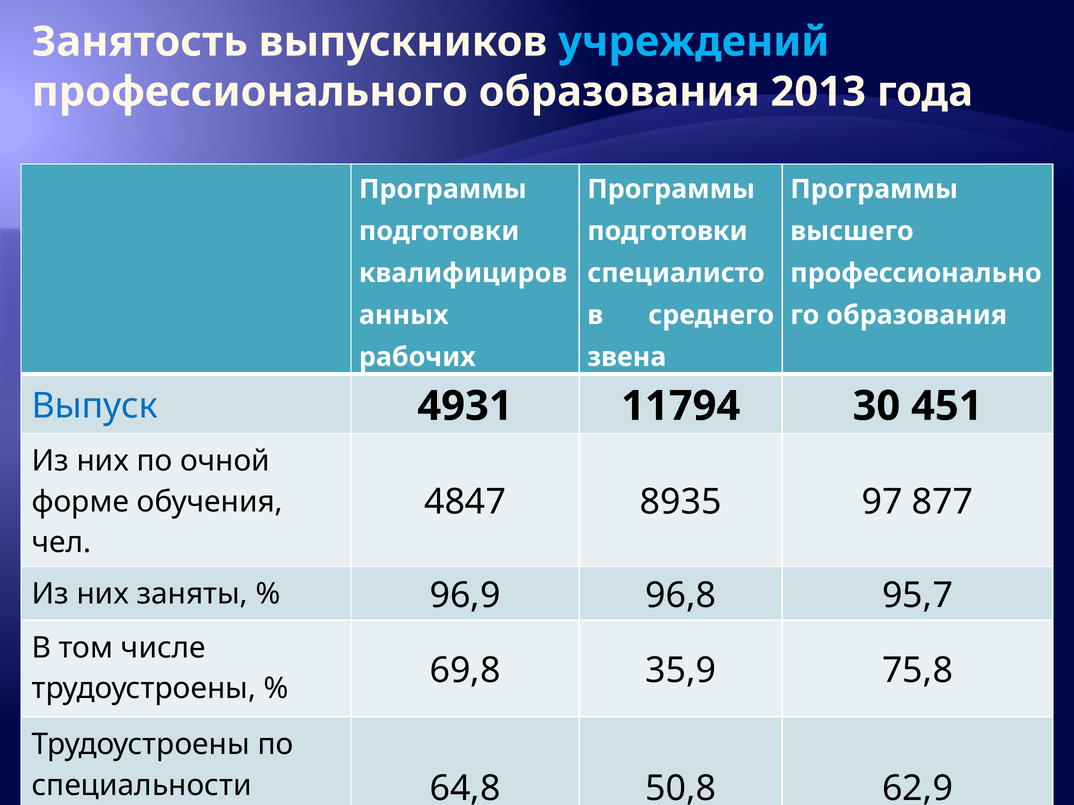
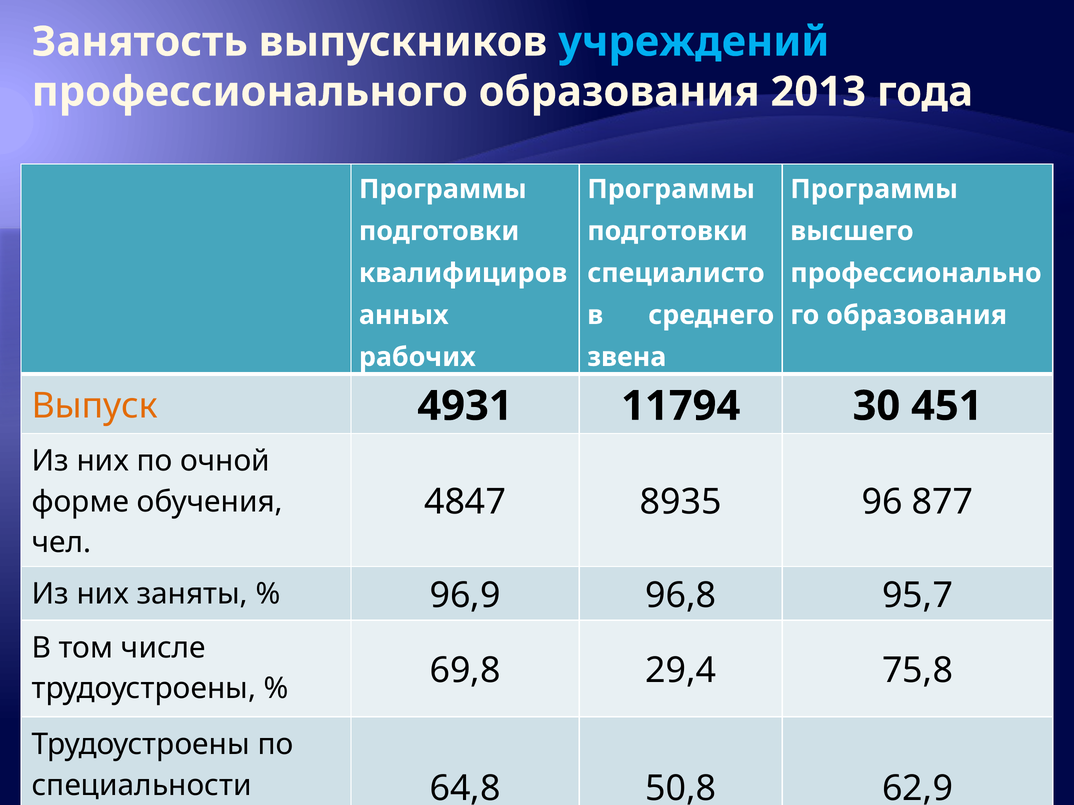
Выпуск colour: blue -> orange
97: 97 -> 96
35,9: 35,9 -> 29,4
